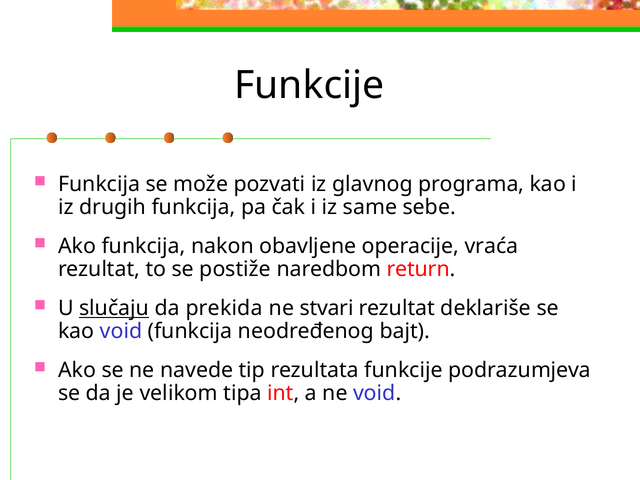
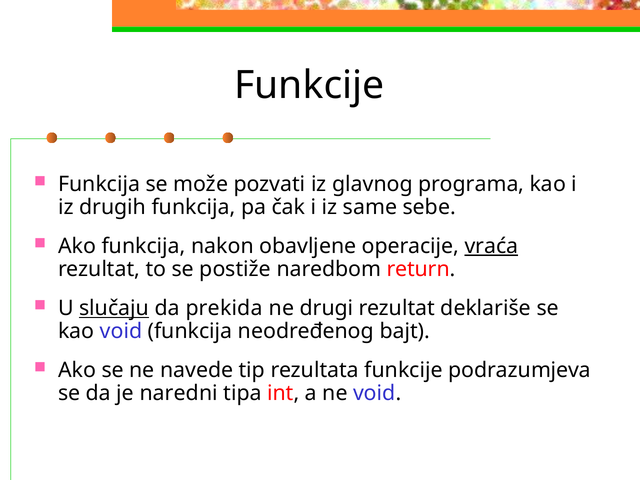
vraća underline: none -> present
stvari: stvari -> drugi
velikom: velikom -> naredni
